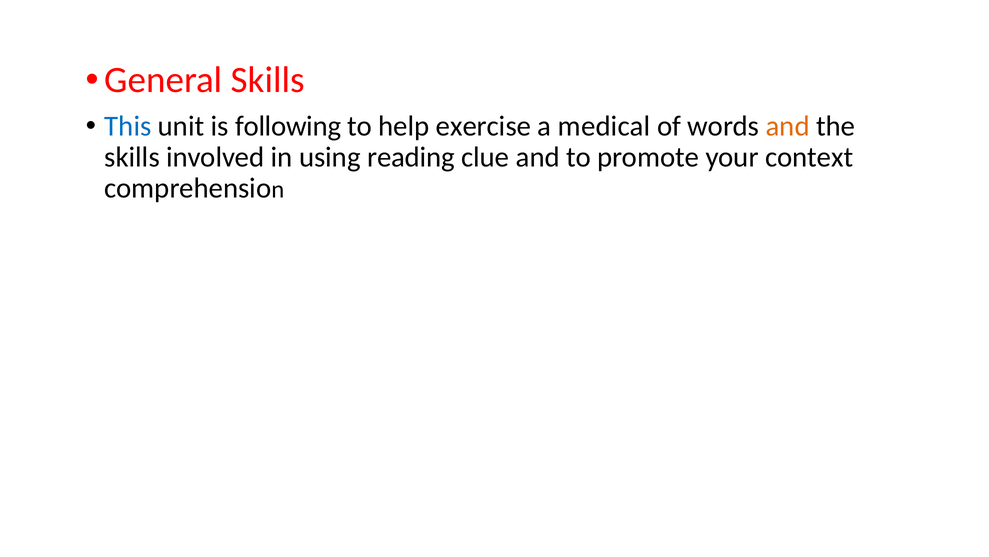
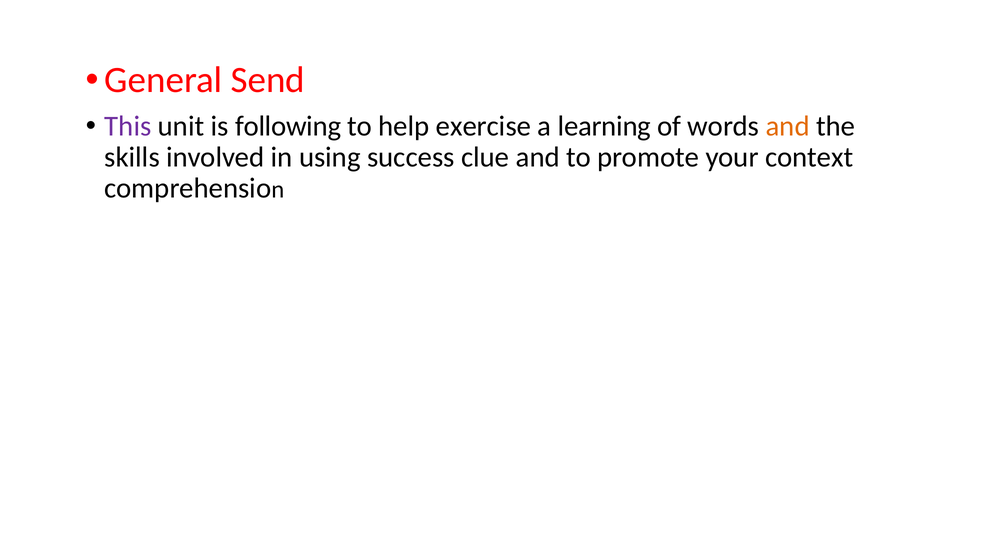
General Skills: Skills -> Send
This colour: blue -> purple
medical: medical -> learning
reading: reading -> success
